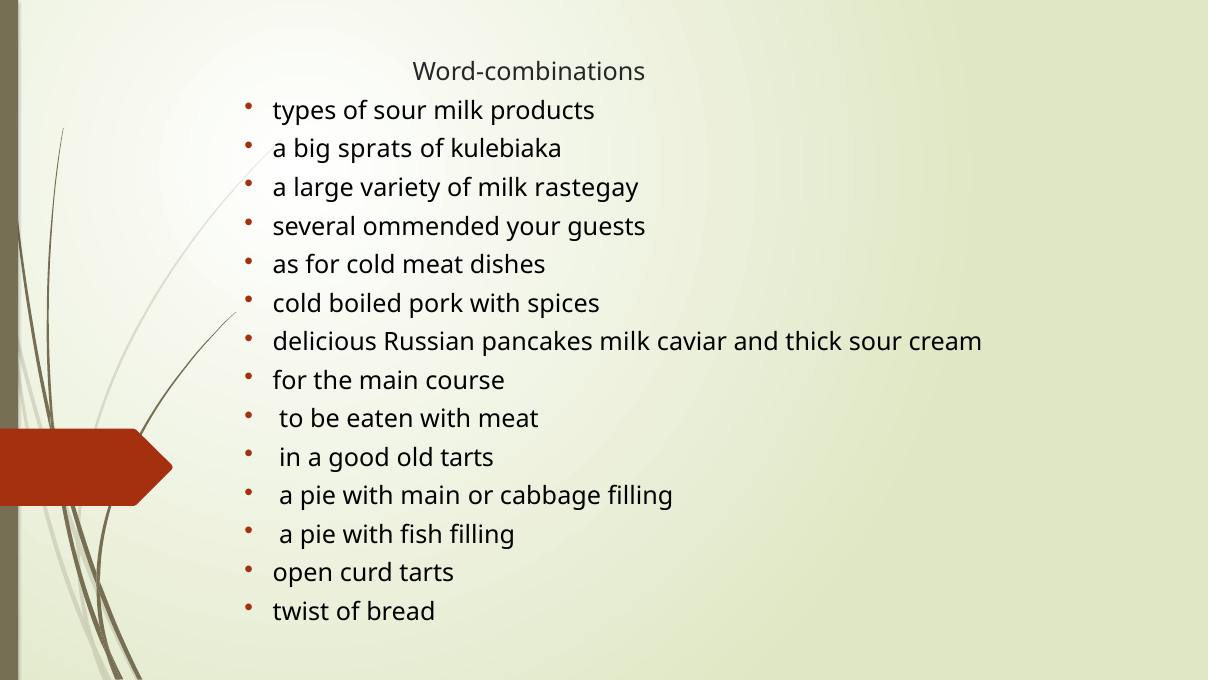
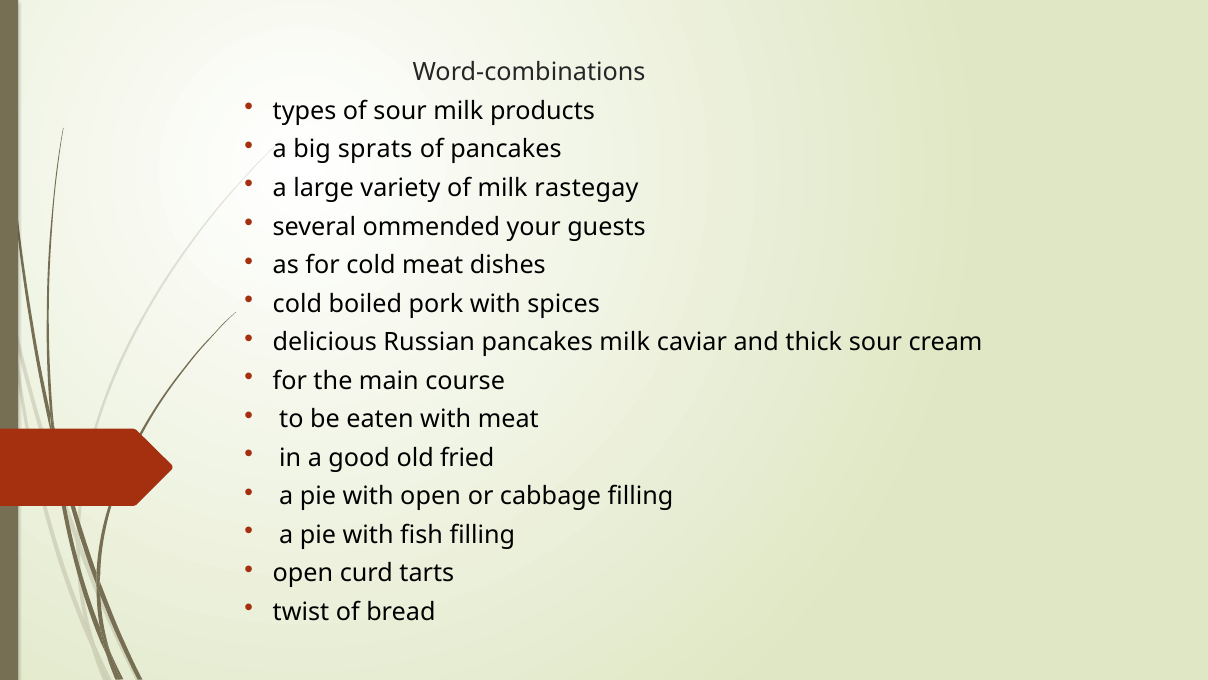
of kulebiaka: kulebiaka -> pancakes
old tarts: tarts -> fried
with main: main -> open
